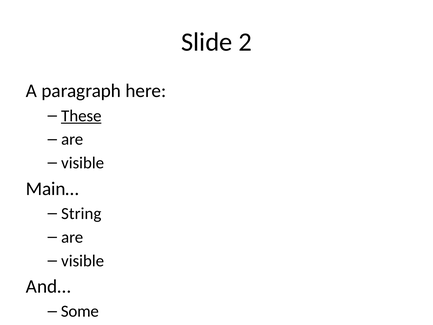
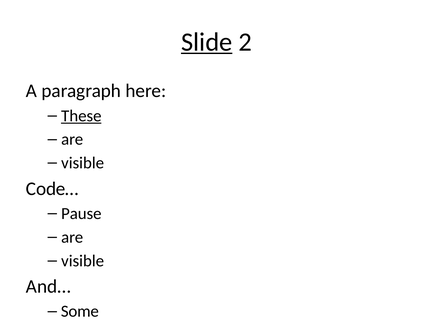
Slide underline: none -> present
Main…: Main… -> Code…
String: String -> Pause
